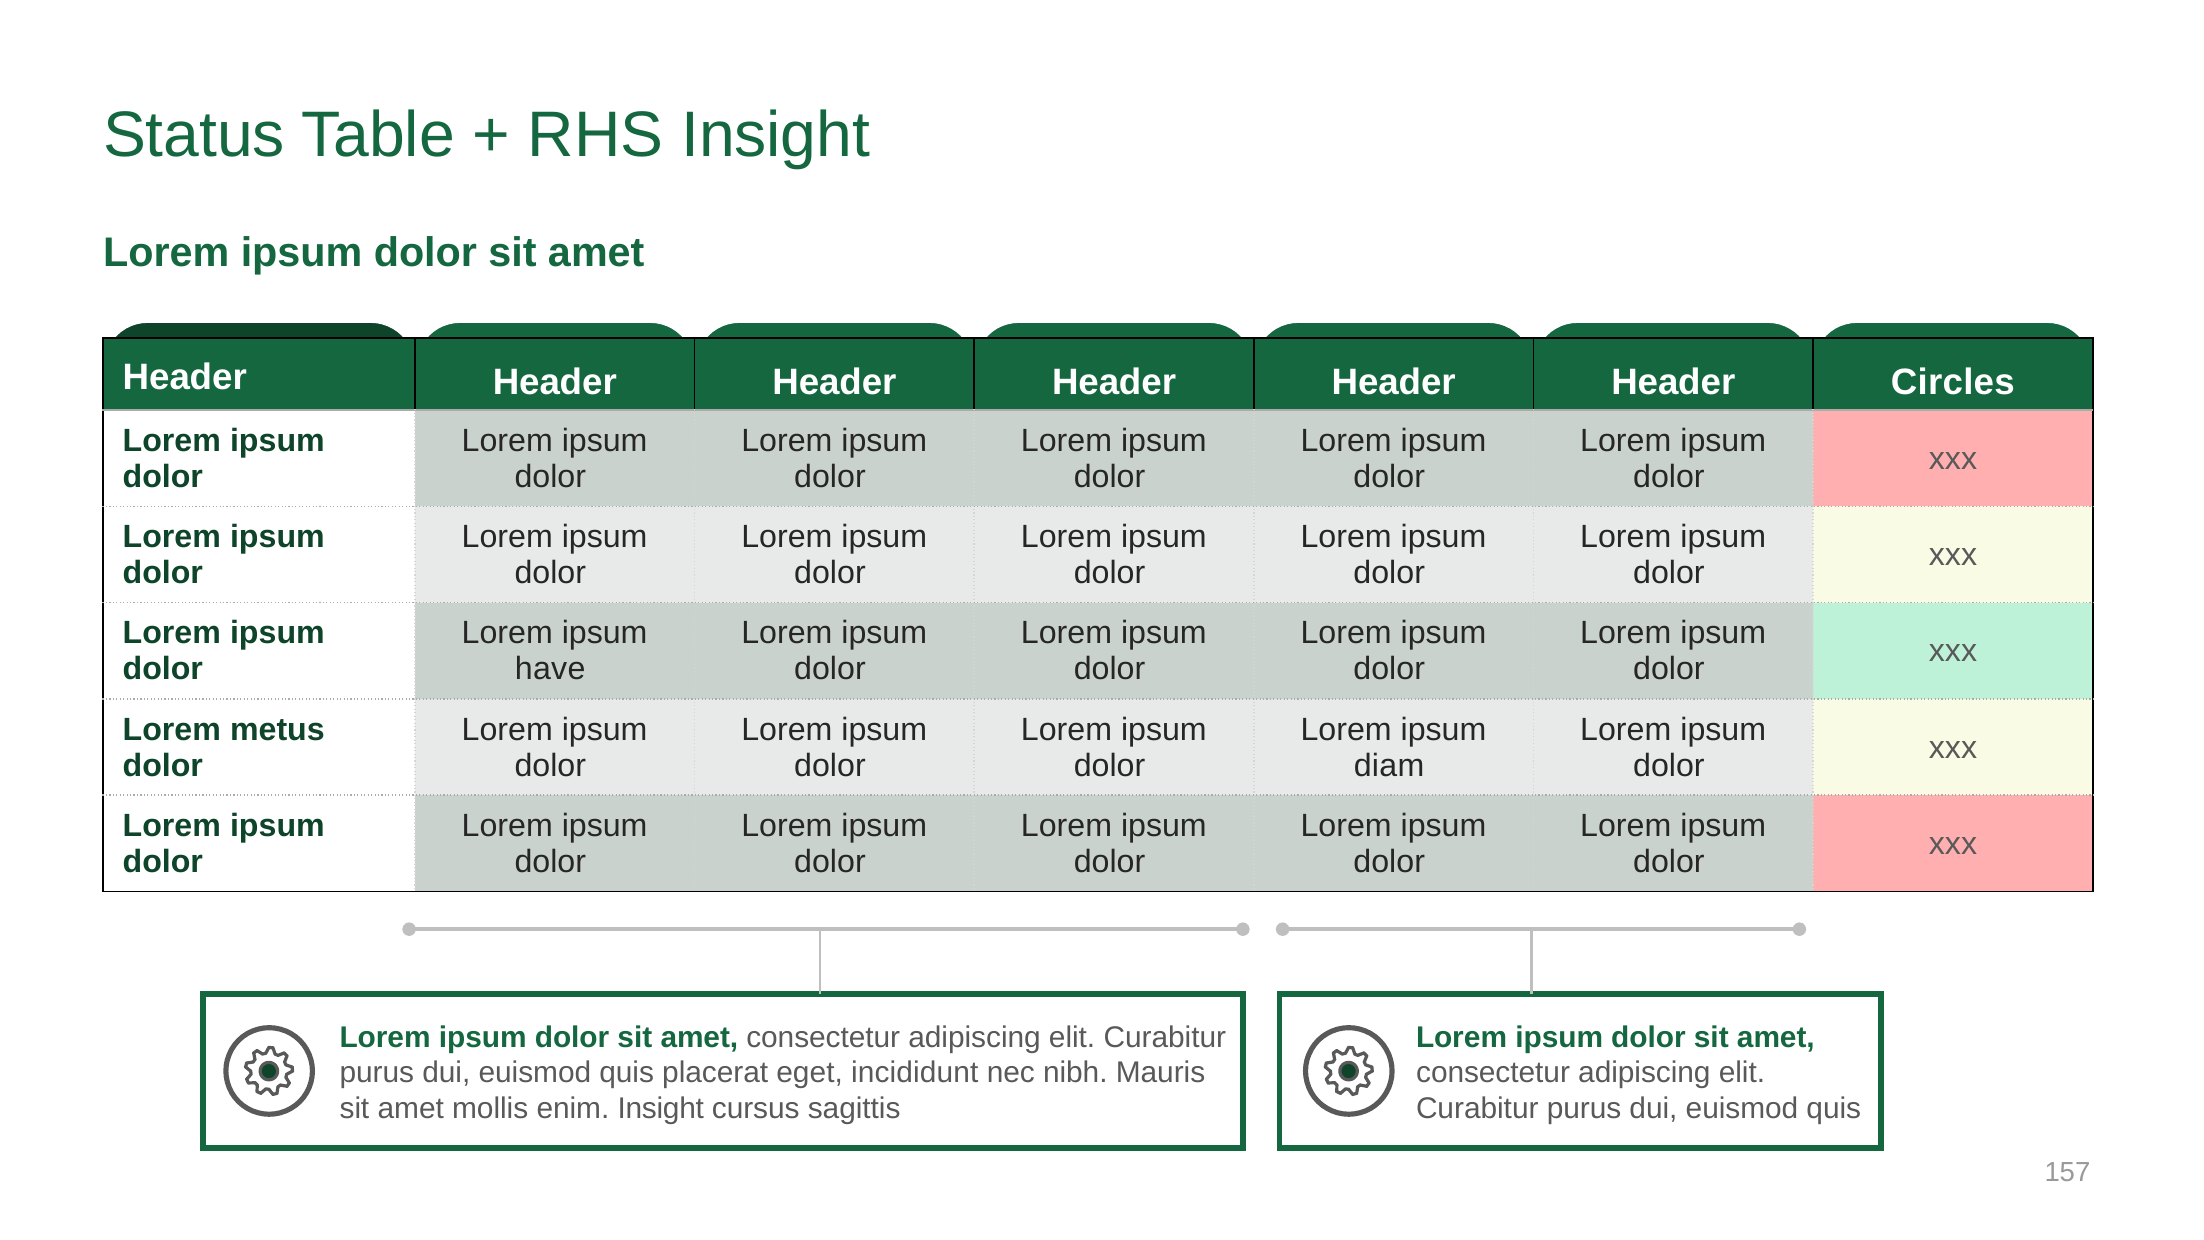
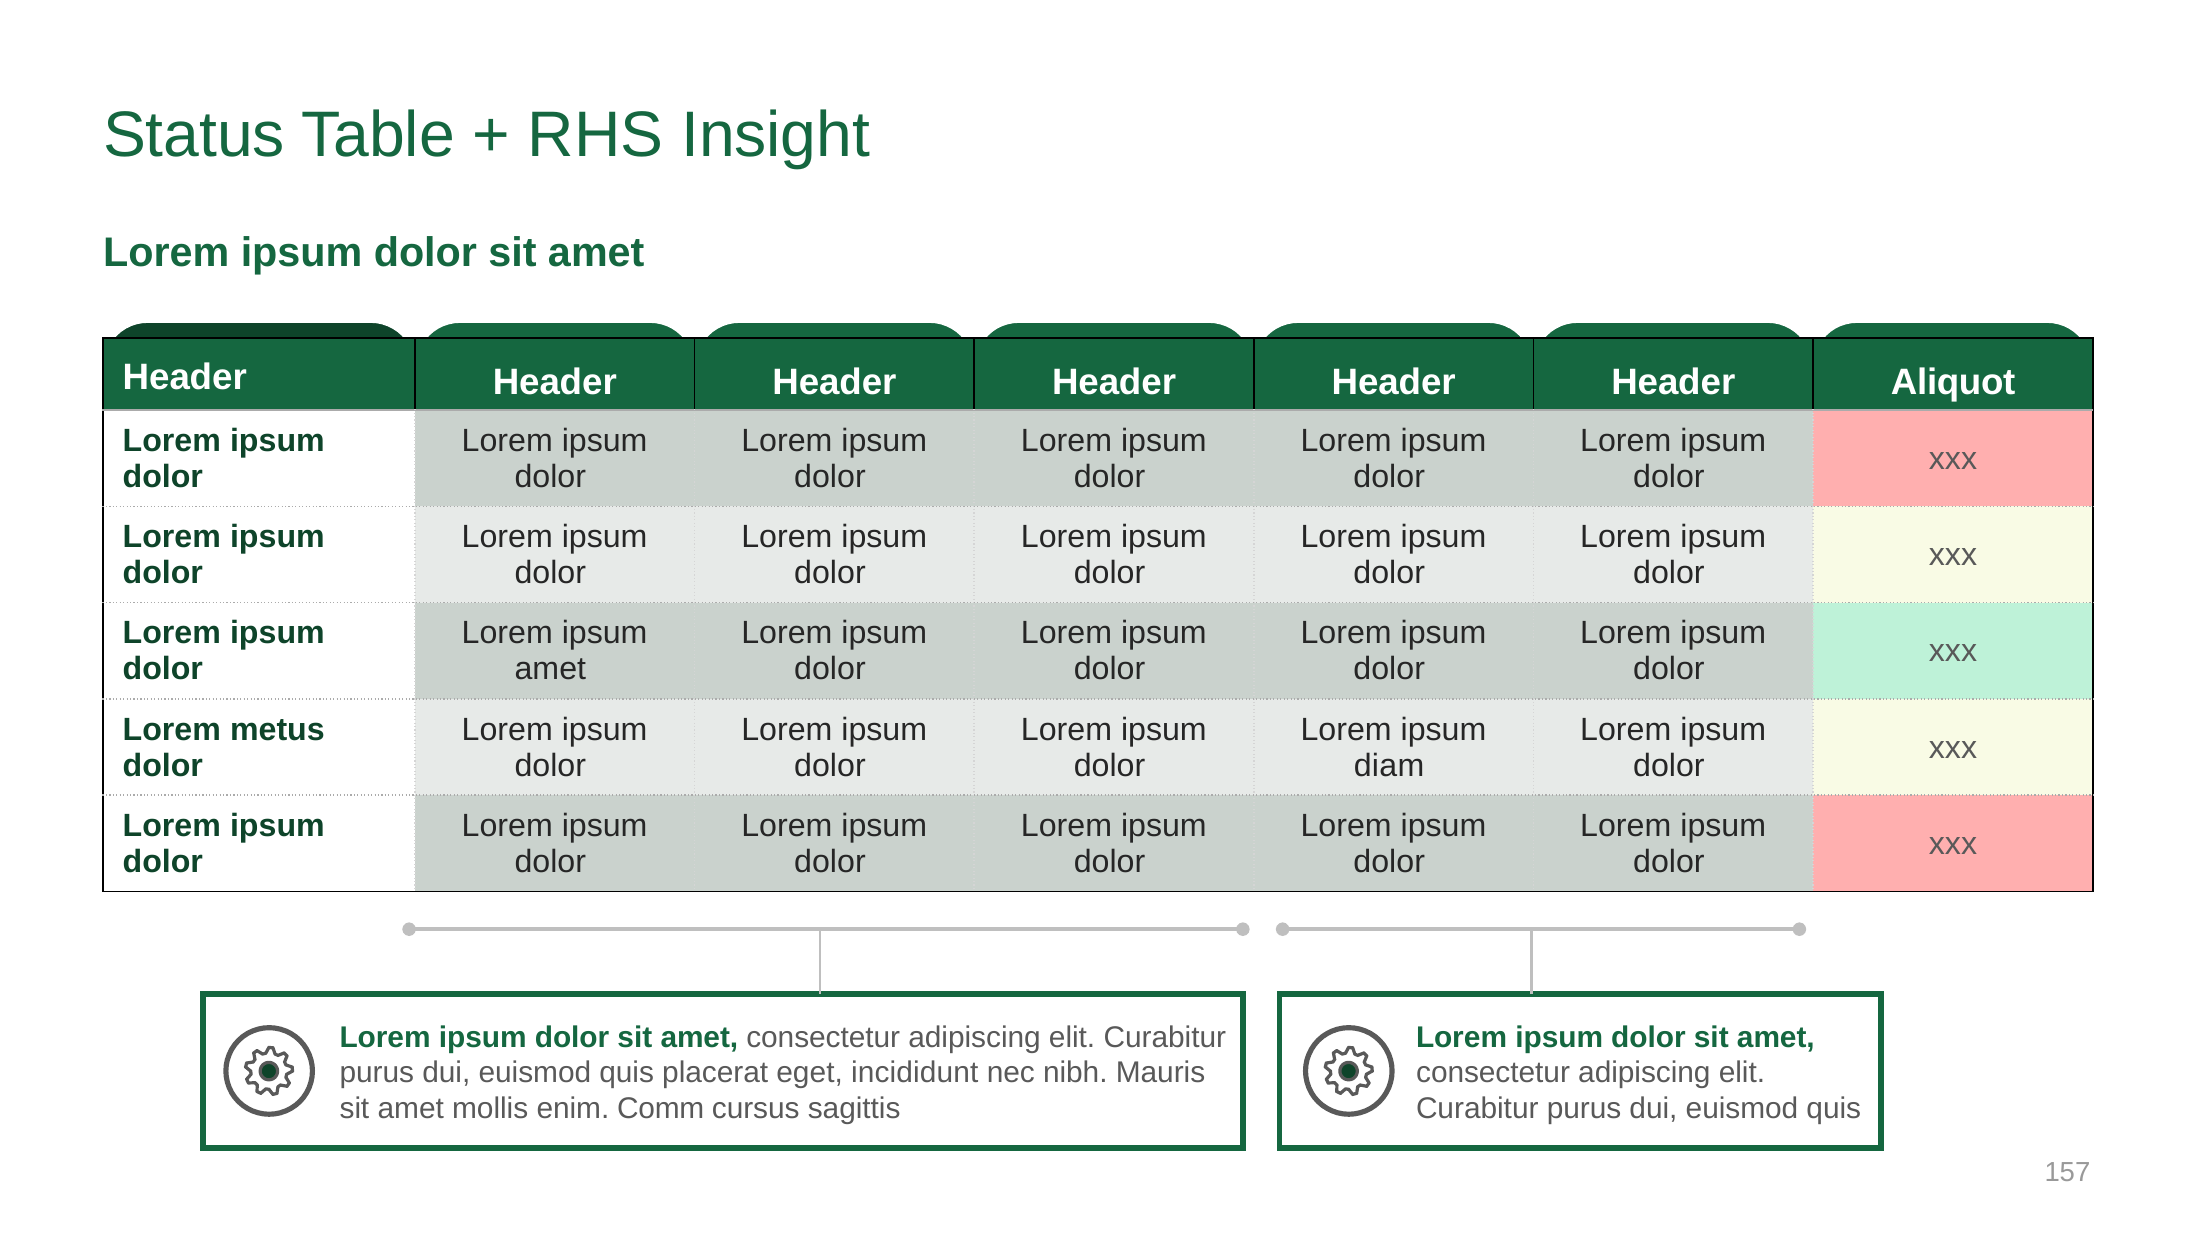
Circles: Circles -> Aliquot
have at (550, 669): have -> amet
enim Insight: Insight -> Comm
